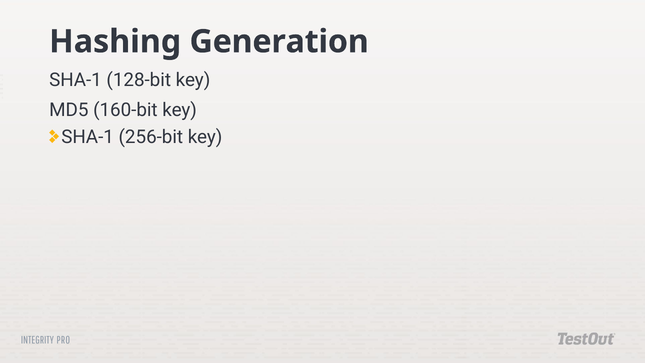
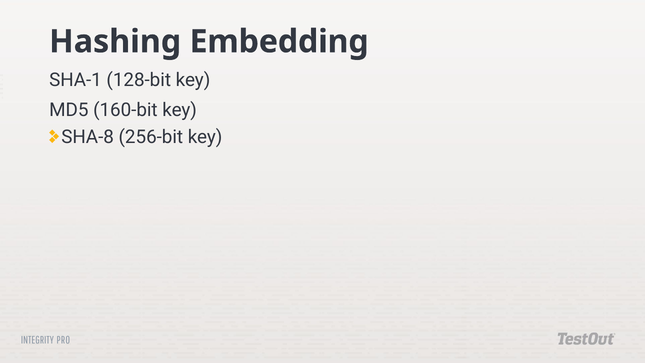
Generation: Generation -> Embedding
SHA-1 at (88, 137): SHA-1 -> SHA-8
